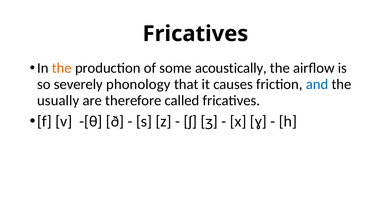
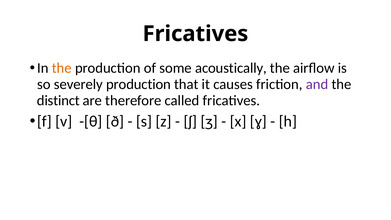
severely phonology: phonology -> production
and colour: blue -> purple
usually: usually -> distinct
